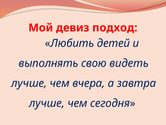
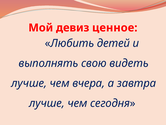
подход: подход -> ценное
